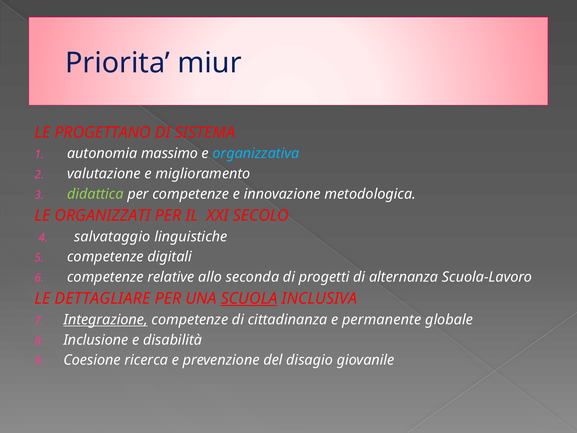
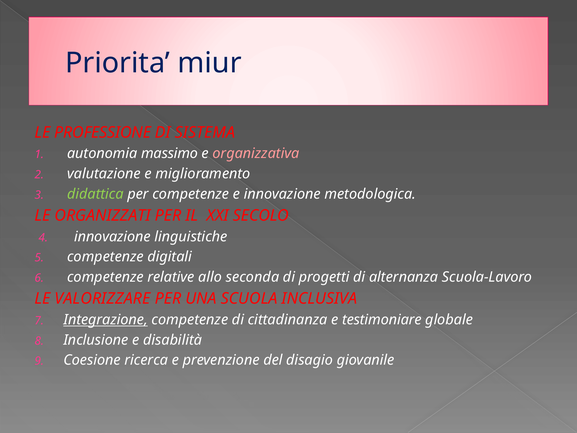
PROGETTANO: PROGETTANO -> PROFESSIONE
organizzativa colour: light blue -> pink
salvataggio at (112, 237): salvataggio -> innovazione
DETTAGLIARE: DETTAGLIARE -> VALORIZZARE
SCUOLA underline: present -> none
permanente: permanente -> testimoniare
